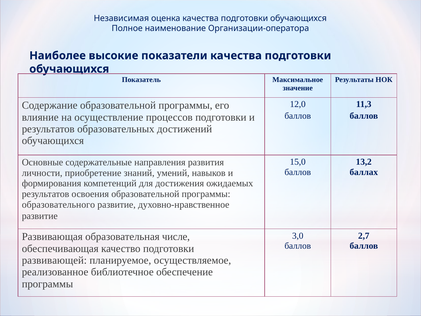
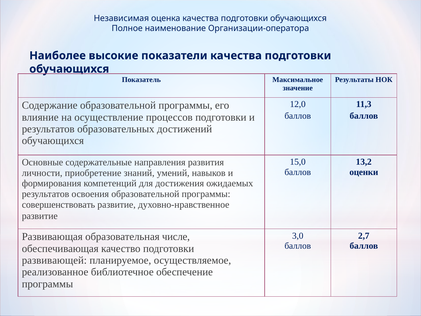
баллах: баллах -> оценки
образовательного: образовательного -> совершенствовать
